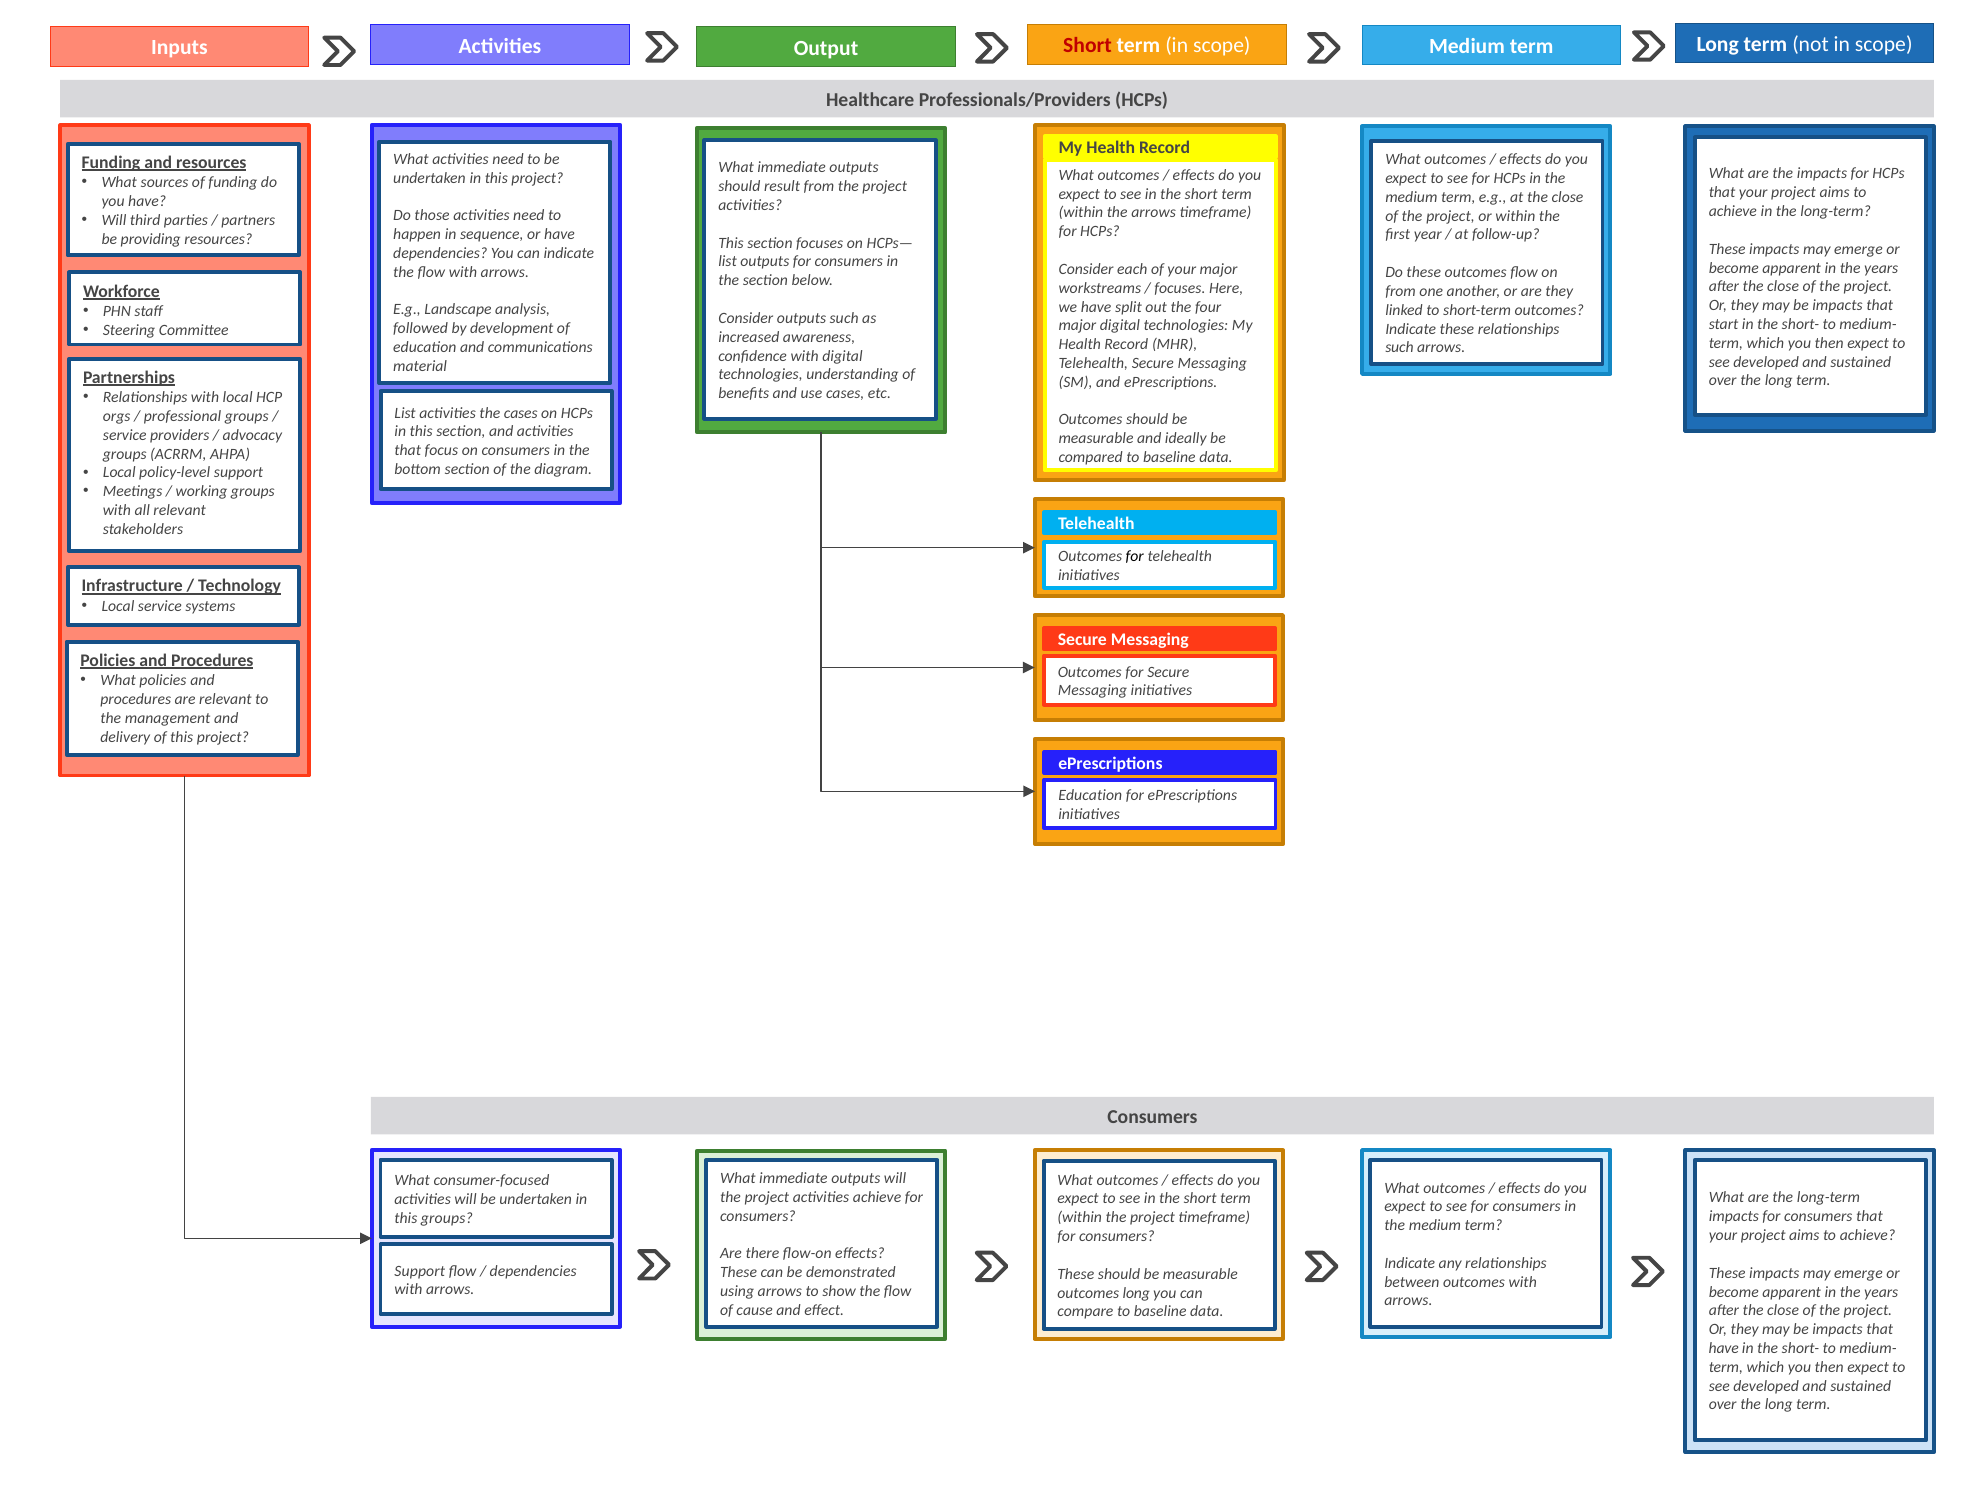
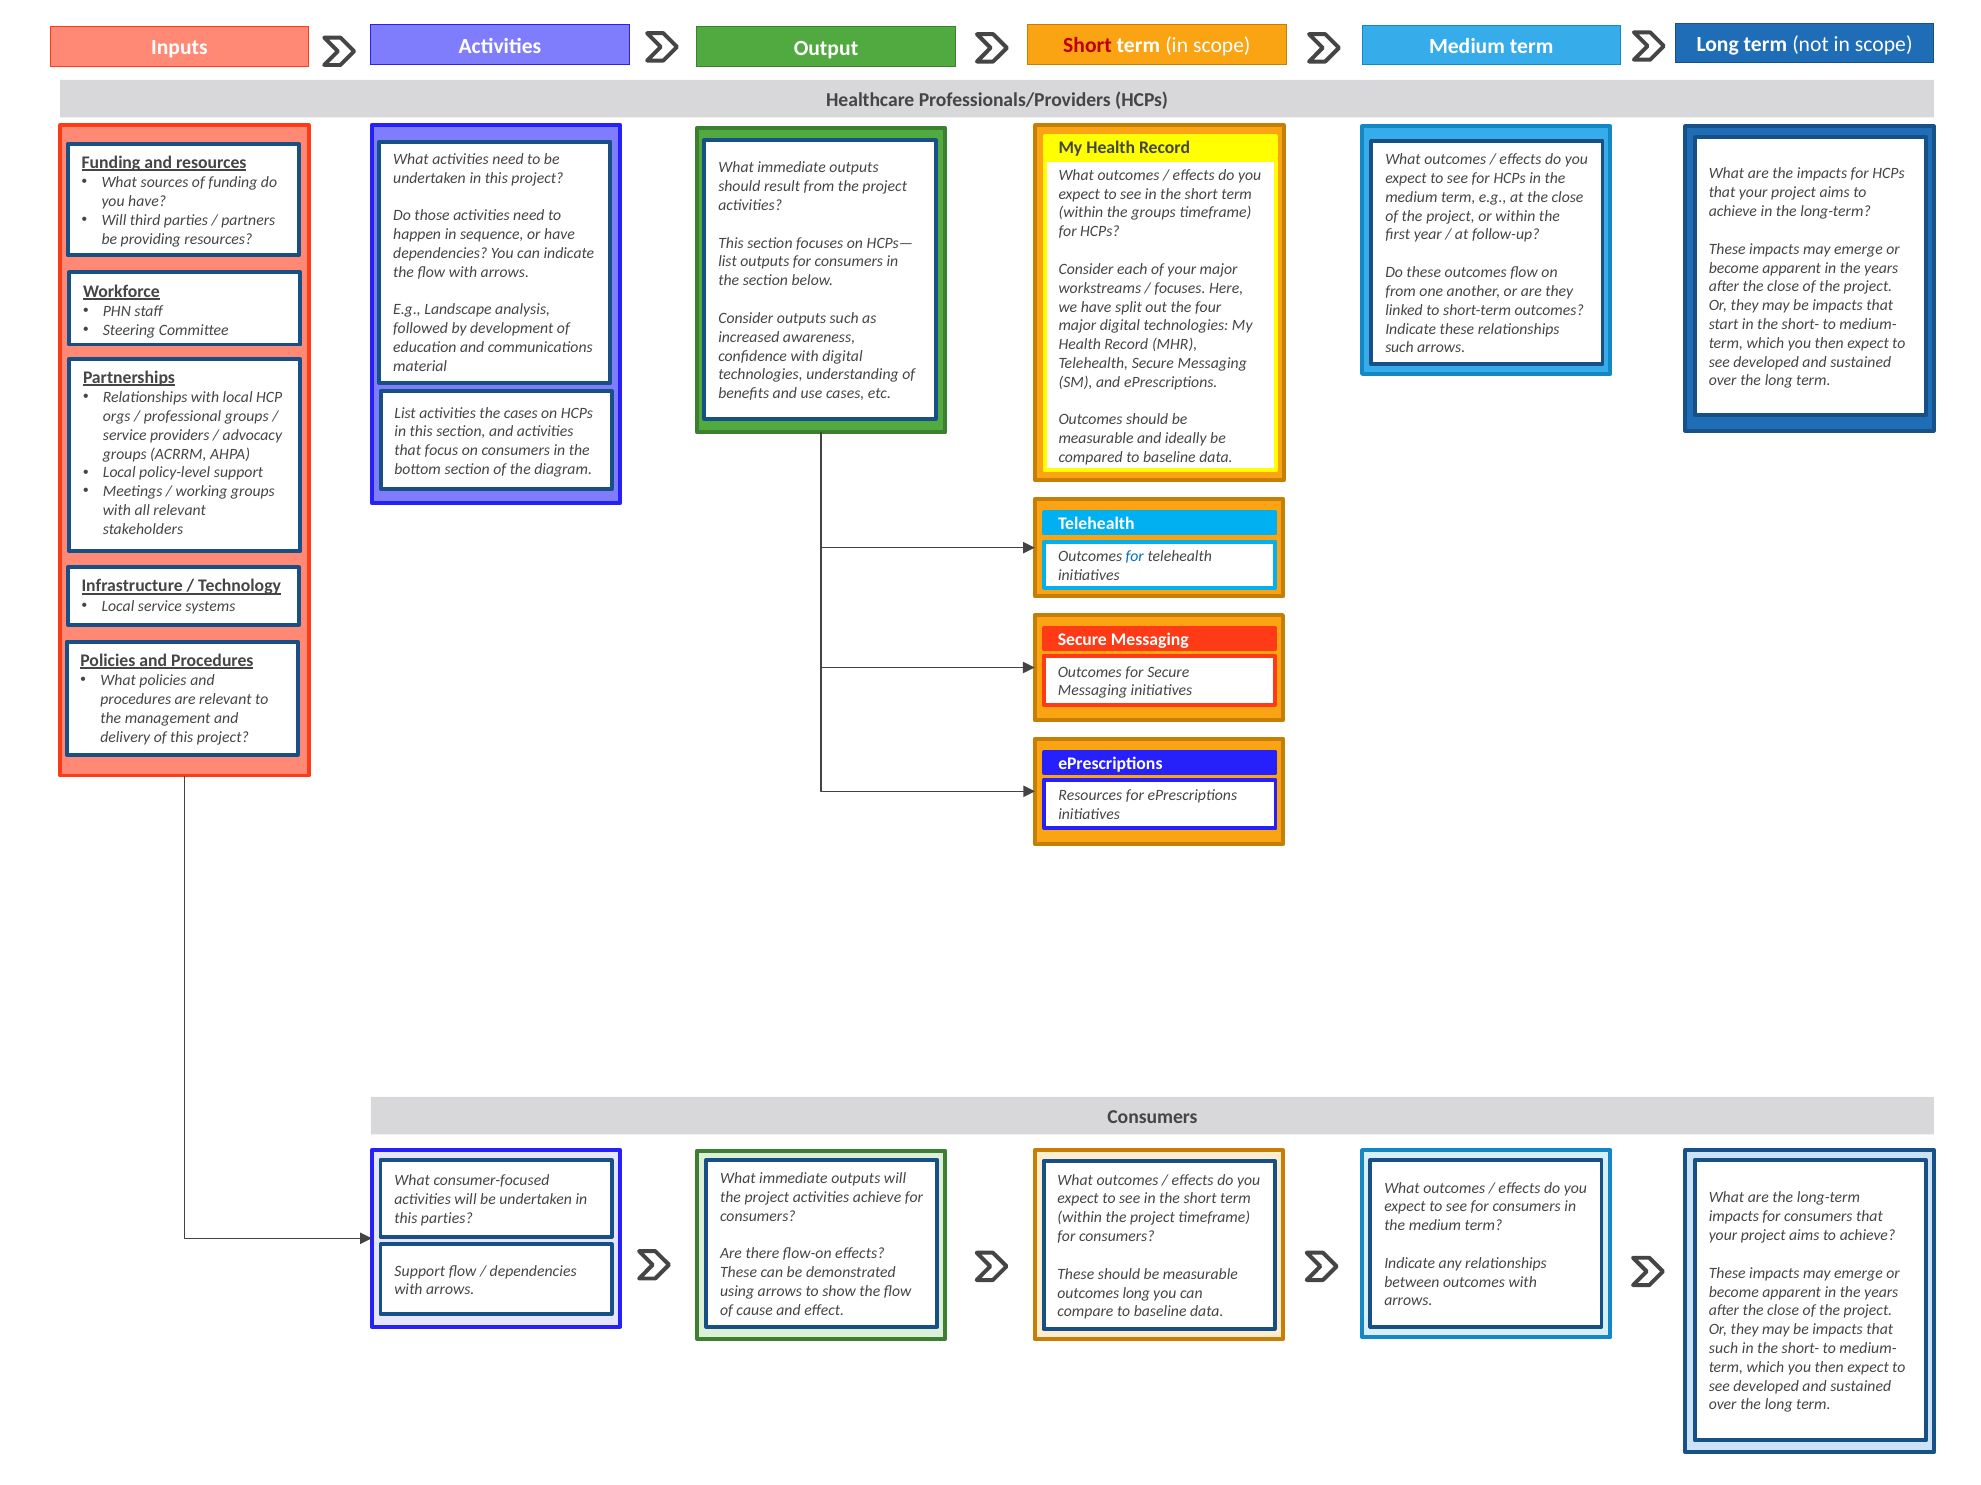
the arrows: arrows -> groups
for at (1135, 557) colour: black -> blue
Education at (1090, 796): Education -> Resources
this groups: groups -> parties
have at (1724, 1349): have -> such
